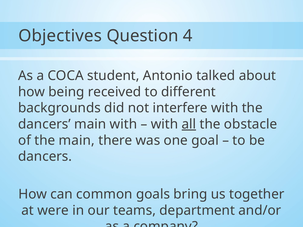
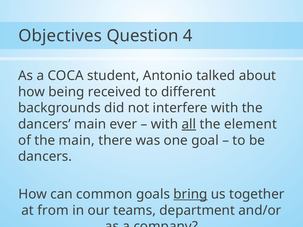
main with: with -> ever
obstacle: obstacle -> element
bring underline: none -> present
were: were -> from
